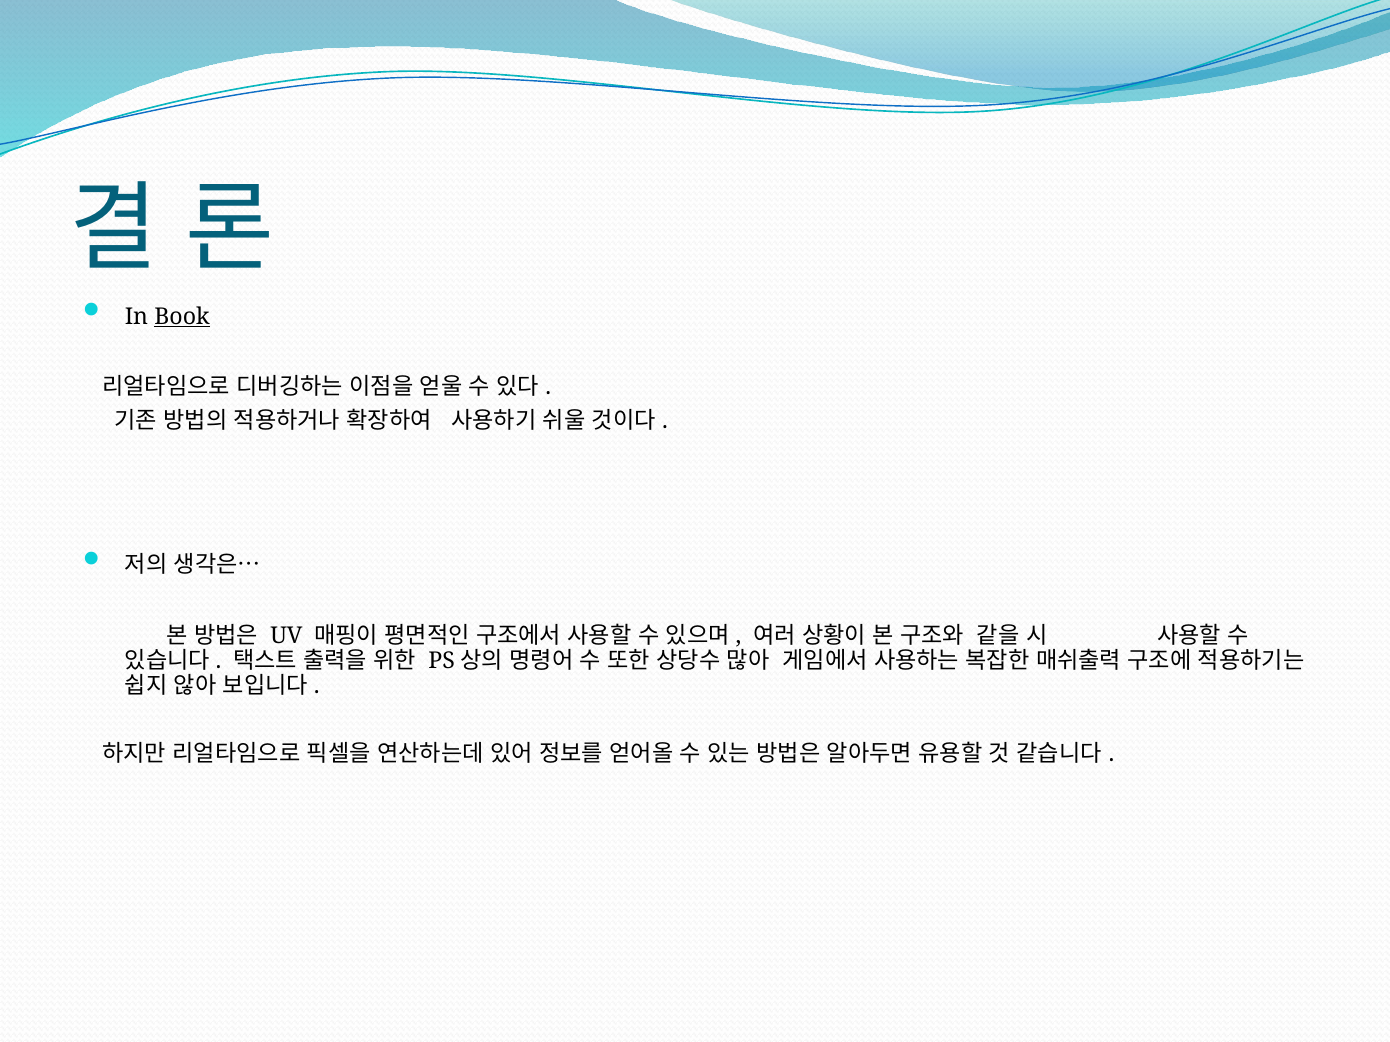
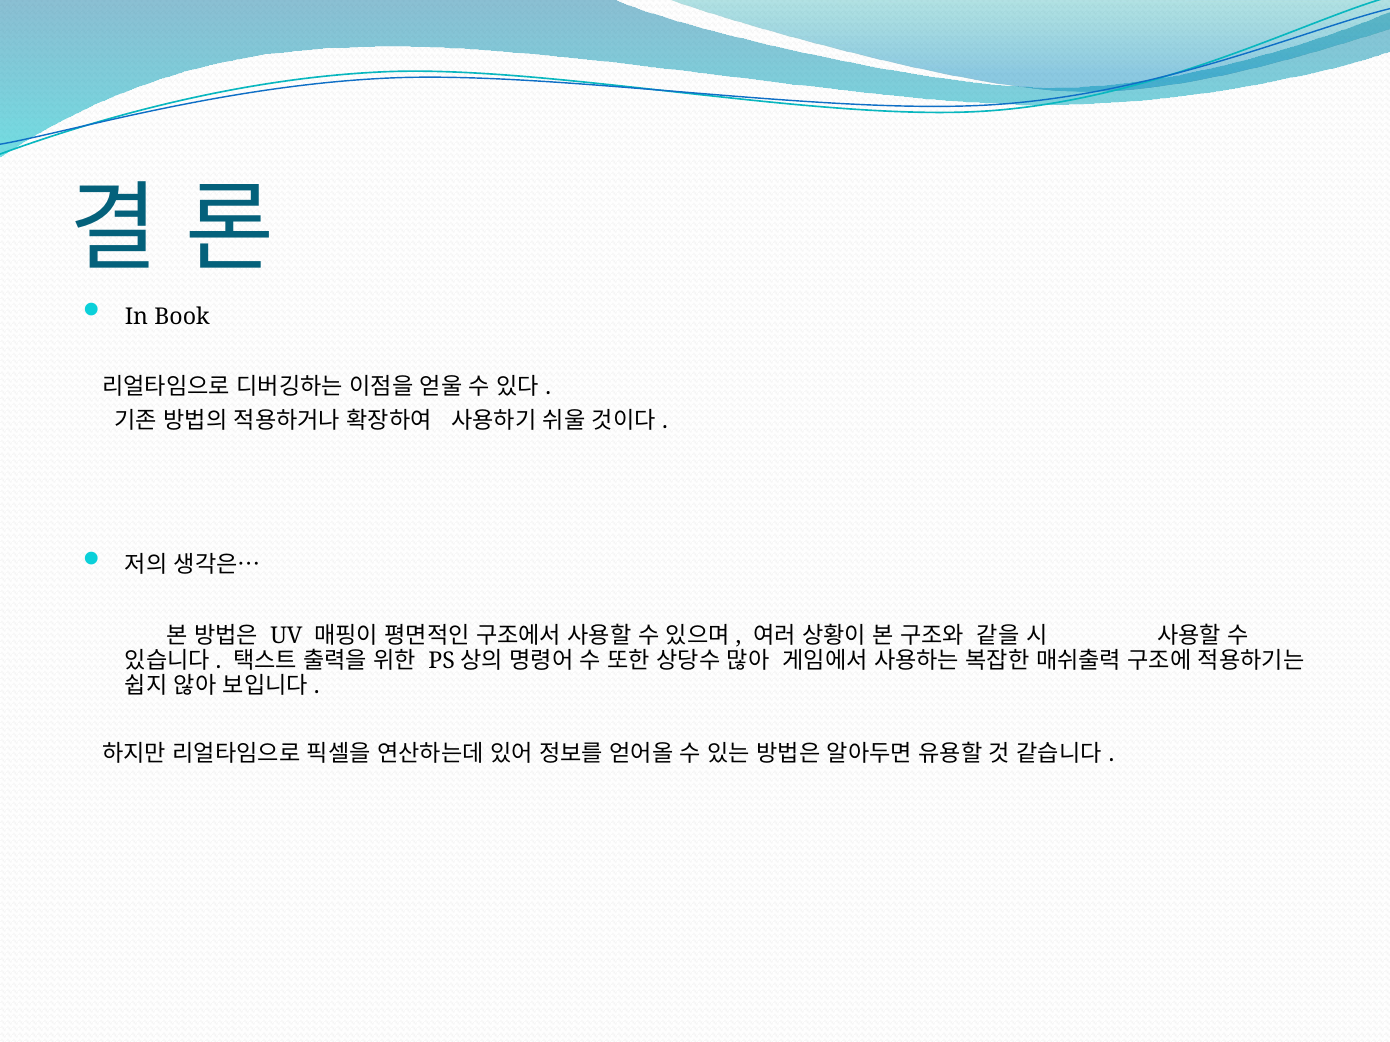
Book underline: present -> none
